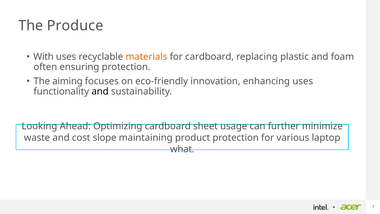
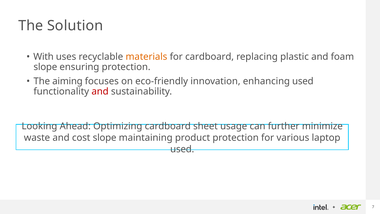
Produce: Produce -> Solution
often at (45, 67): often -> slope
enhancing uses: uses -> used
and at (100, 91) colour: black -> red
what at (182, 149): what -> used
